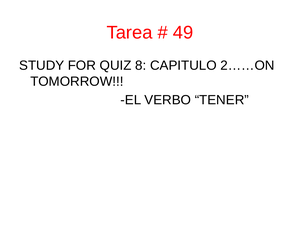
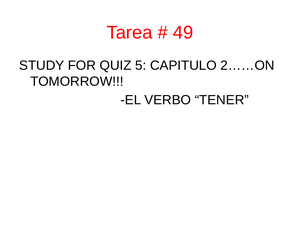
8: 8 -> 5
